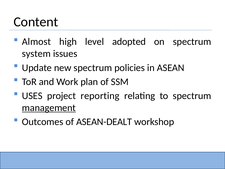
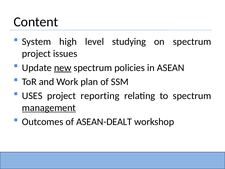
Almost: Almost -> System
adopted: adopted -> studying
system at (36, 54): system -> project
new underline: none -> present
